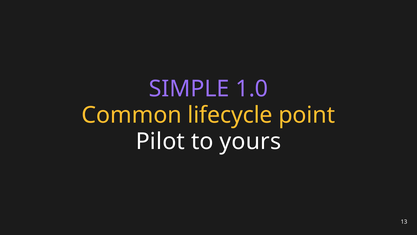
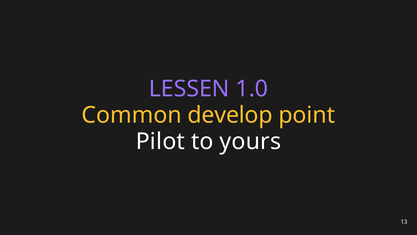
SIMPLE: SIMPLE -> LESSEN
lifecycle: lifecycle -> develop
